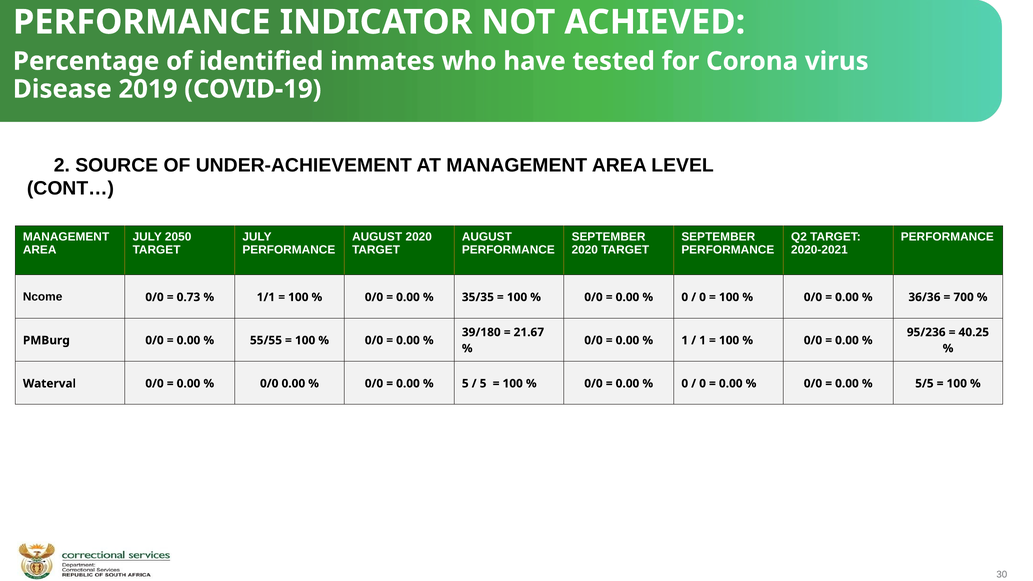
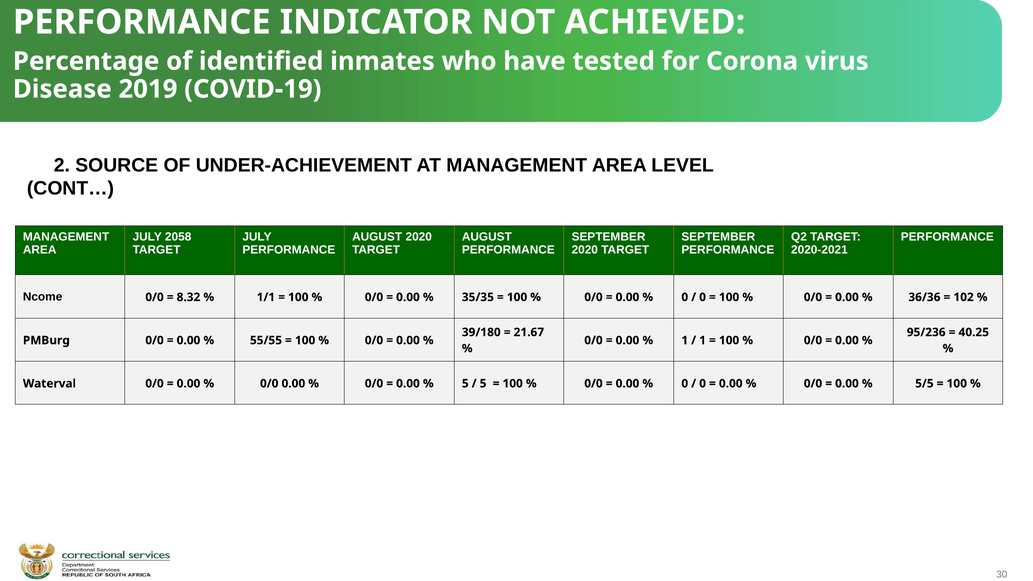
2050: 2050 -> 2058
0.73: 0.73 -> 8.32
700: 700 -> 102
